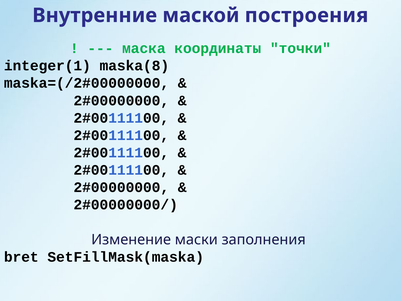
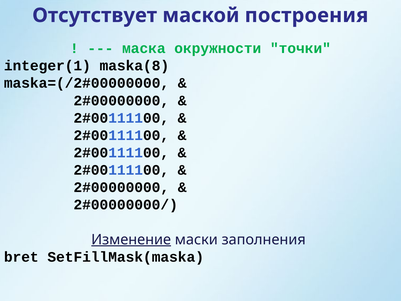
Внутренние: Внутренние -> Отсутствует
координаты: координаты -> окружности
Изменение underline: none -> present
